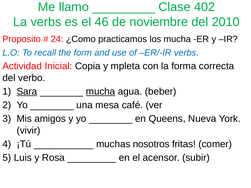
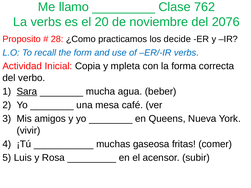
402: 402 -> 762
46: 46 -> 20
2010: 2010 -> 2076
24: 24 -> 28
los mucha: mucha -> decide
mucha at (101, 92) underline: present -> none
nosotros: nosotros -> gaseosa
